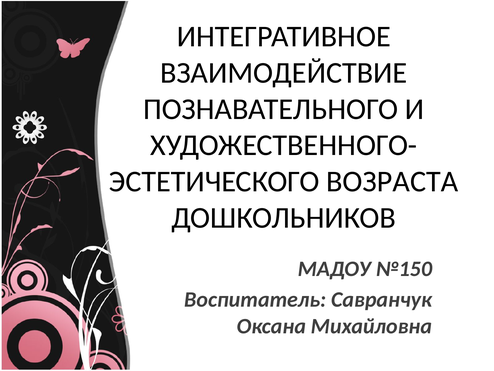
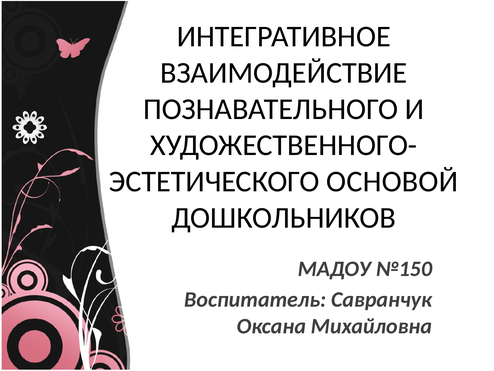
ВОЗРАСТА: ВОЗРАСТА -> ОСНОВОЙ
